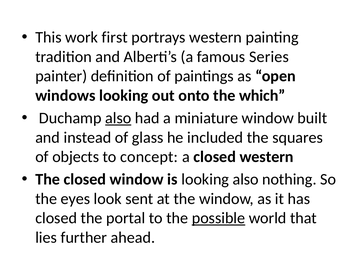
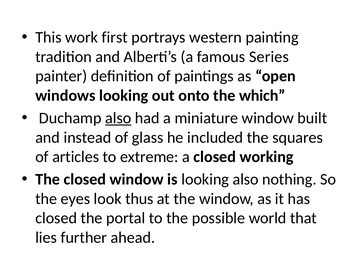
objects: objects -> articles
concept: concept -> extreme
closed western: western -> working
sent: sent -> thus
possible underline: present -> none
